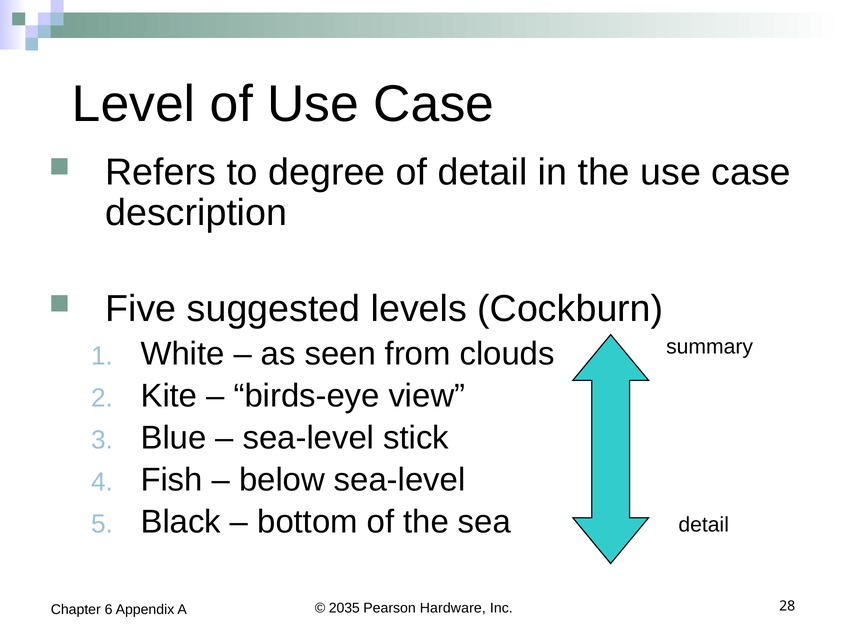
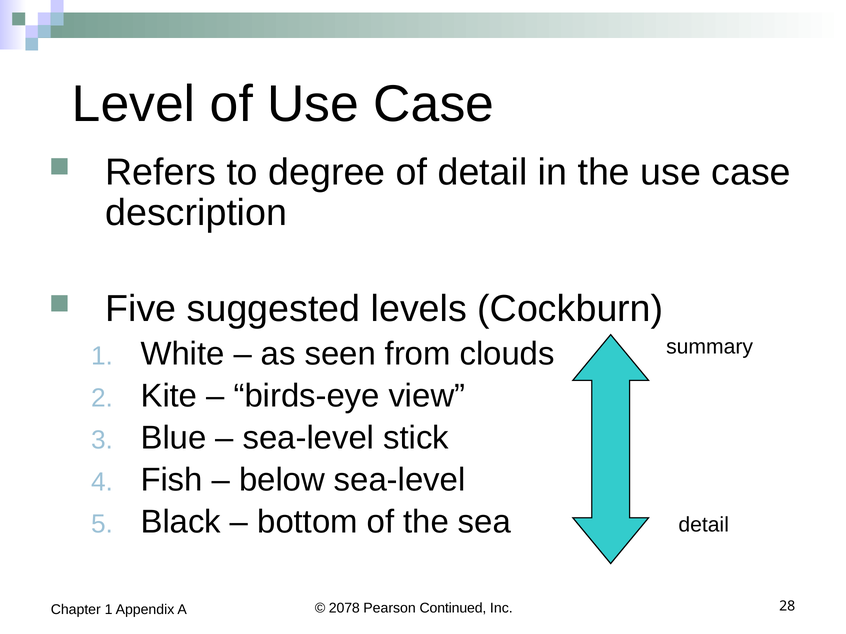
2035: 2035 -> 2078
Hardware: Hardware -> Continued
Chapter 6: 6 -> 1
